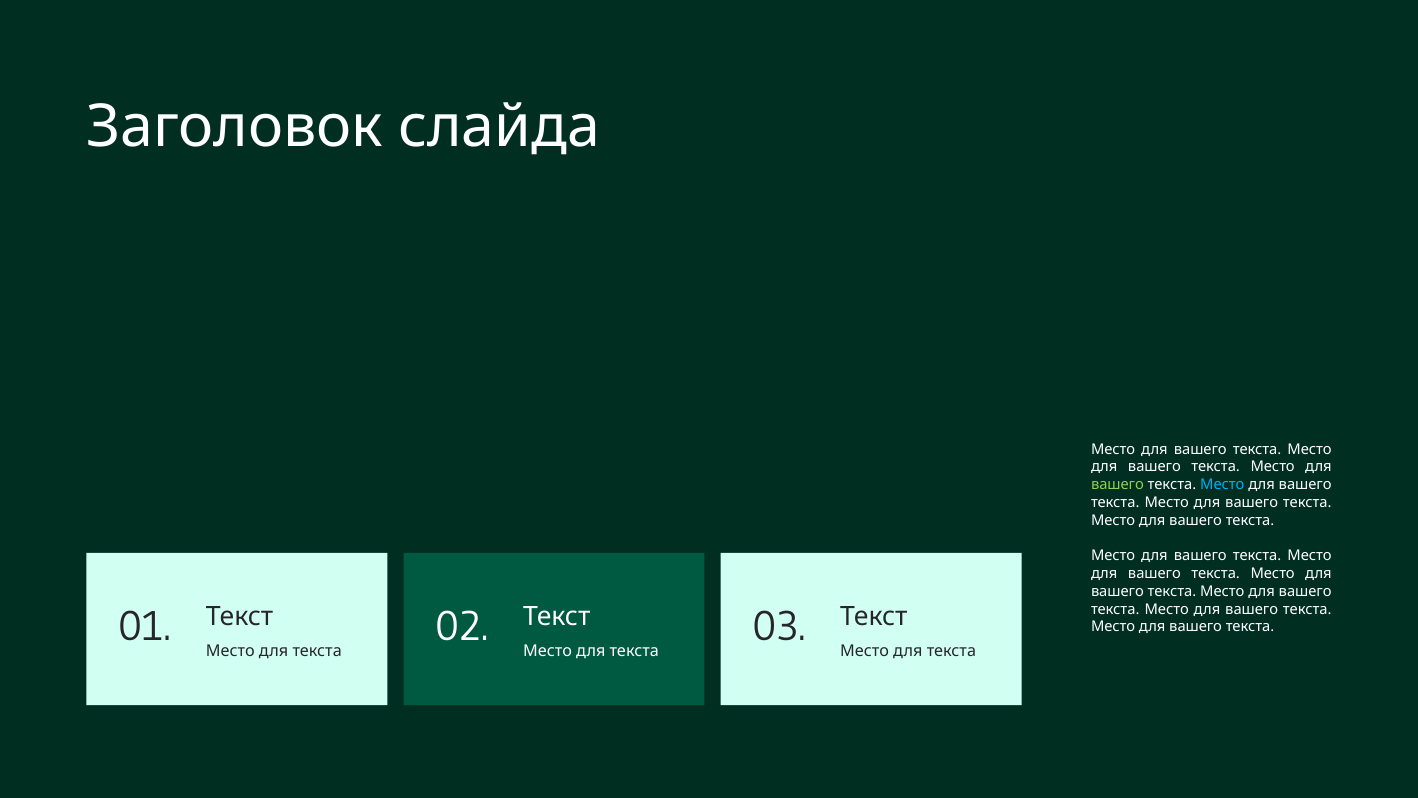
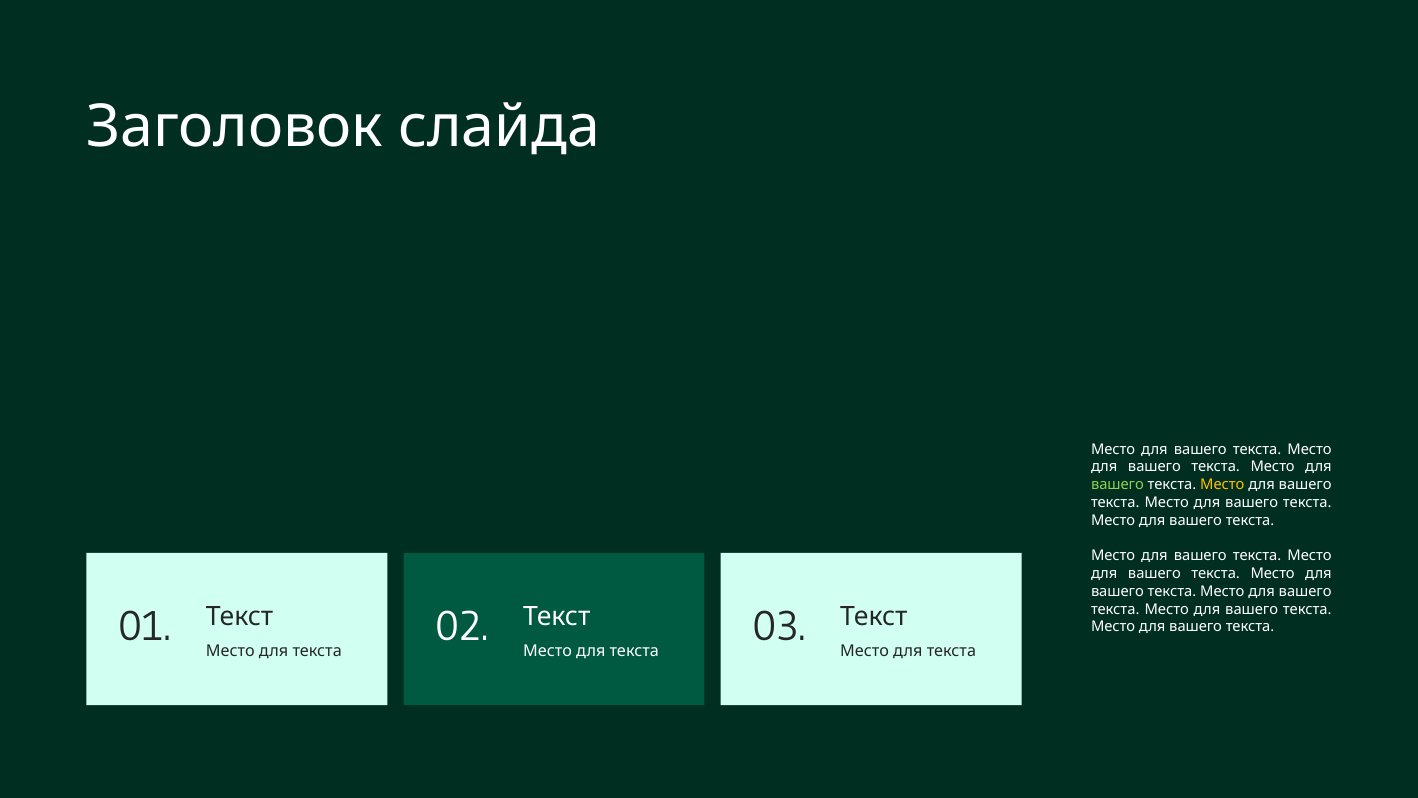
Место at (1222, 485) colour: light blue -> yellow
